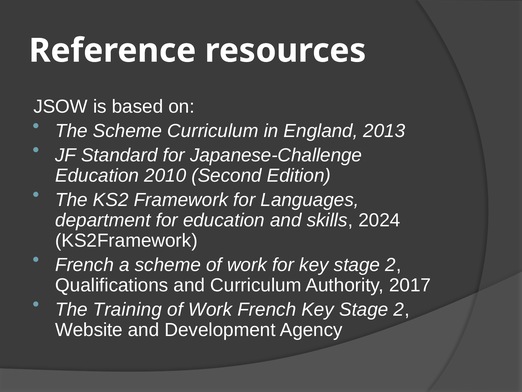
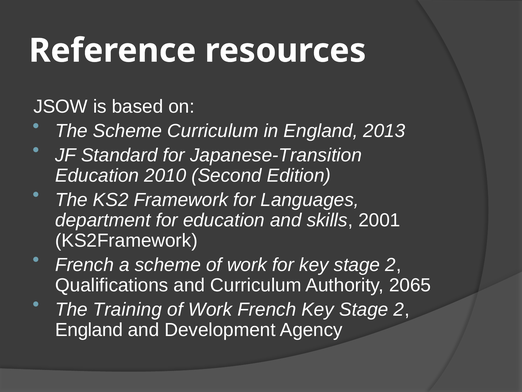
Japanese-Challenge: Japanese-Challenge -> Japanese-Transition
2024: 2024 -> 2001
2017: 2017 -> 2065
Website at (89, 330): Website -> England
